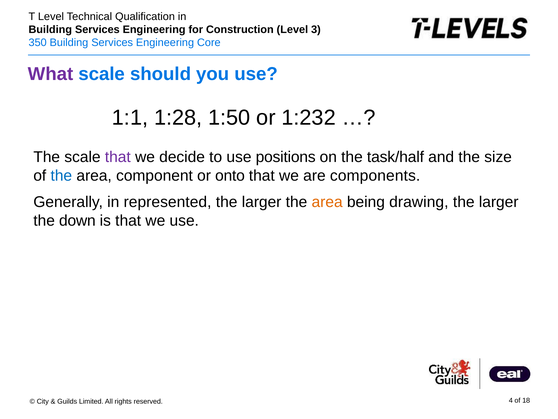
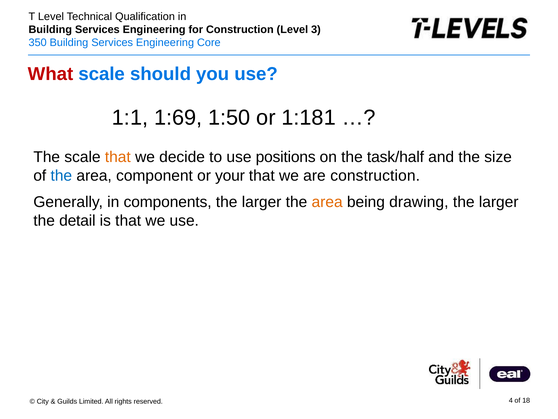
What colour: purple -> red
1:28: 1:28 -> 1:69
1:232: 1:232 -> 1:181
that at (118, 157) colour: purple -> orange
onto: onto -> your
are components: components -> construction
represented: represented -> components
down: down -> detail
